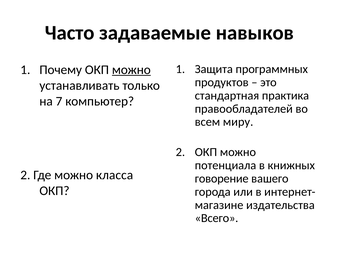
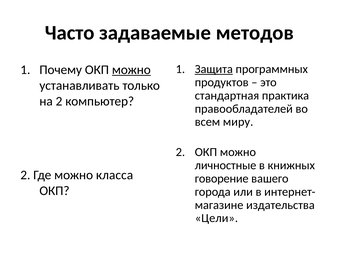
навыков: навыков -> методов
Защита underline: none -> present
на 7: 7 -> 2
потенциала: потенциала -> личностные
Всего: Всего -> Цели
